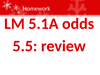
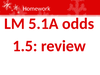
5.5: 5.5 -> 1.5
